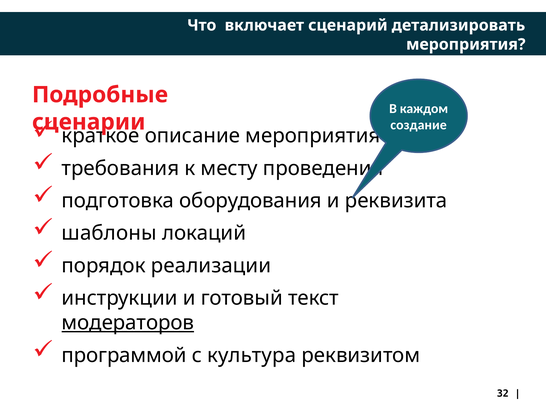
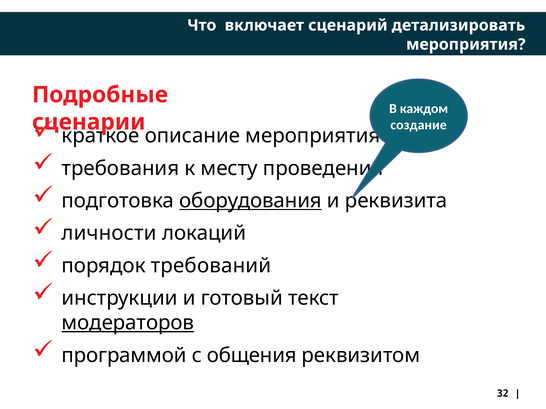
оборудования underline: none -> present
шаблоны: шаблоны -> личности
реализации: реализации -> требований
культура: культура -> общения
